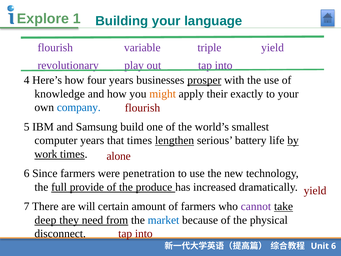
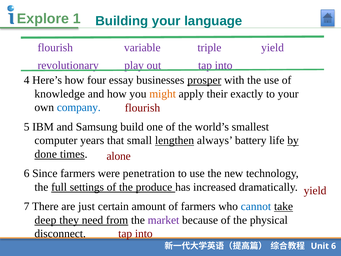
four years: years -> essay
that times: times -> small
serious: serious -> always
work: work -> done
provide: provide -> settings
will: will -> just
cannot colour: purple -> blue
market colour: blue -> purple
